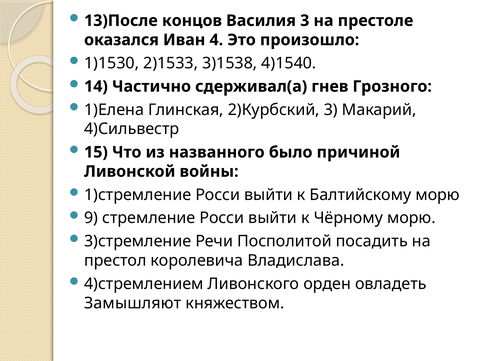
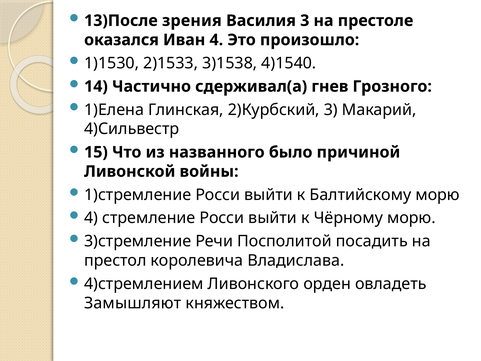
концов: концов -> зрения
9 at (91, 218): 9 -> 4
